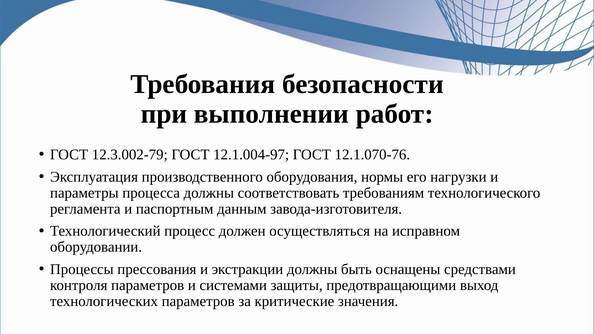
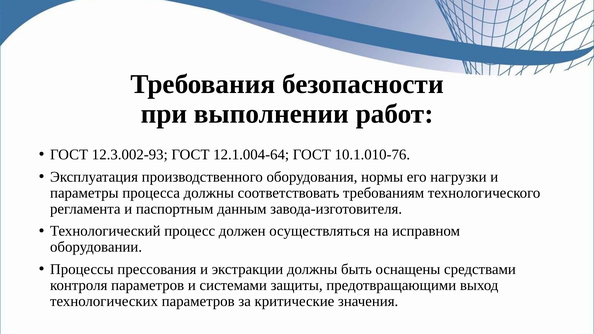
12.3.002-79: 12.3.002-79 -> 12.3.002-93
12.1.004-97: 12.1.004-97 -> 12.1.004-64
12.1.070-76: 12.1.070-76 -> 10.1.010-76
